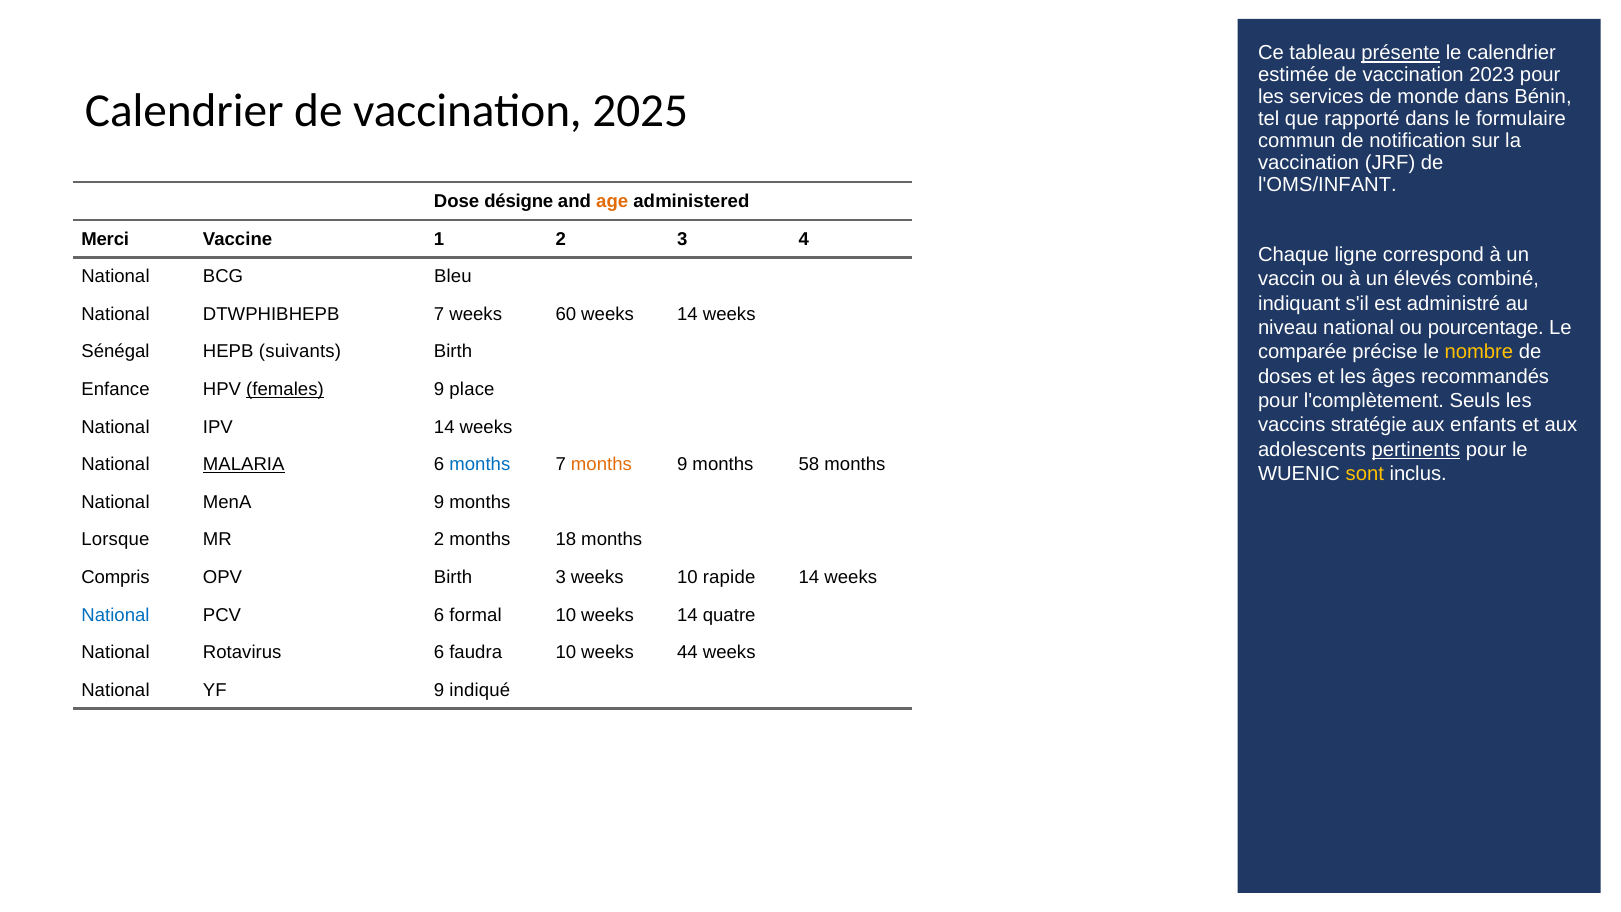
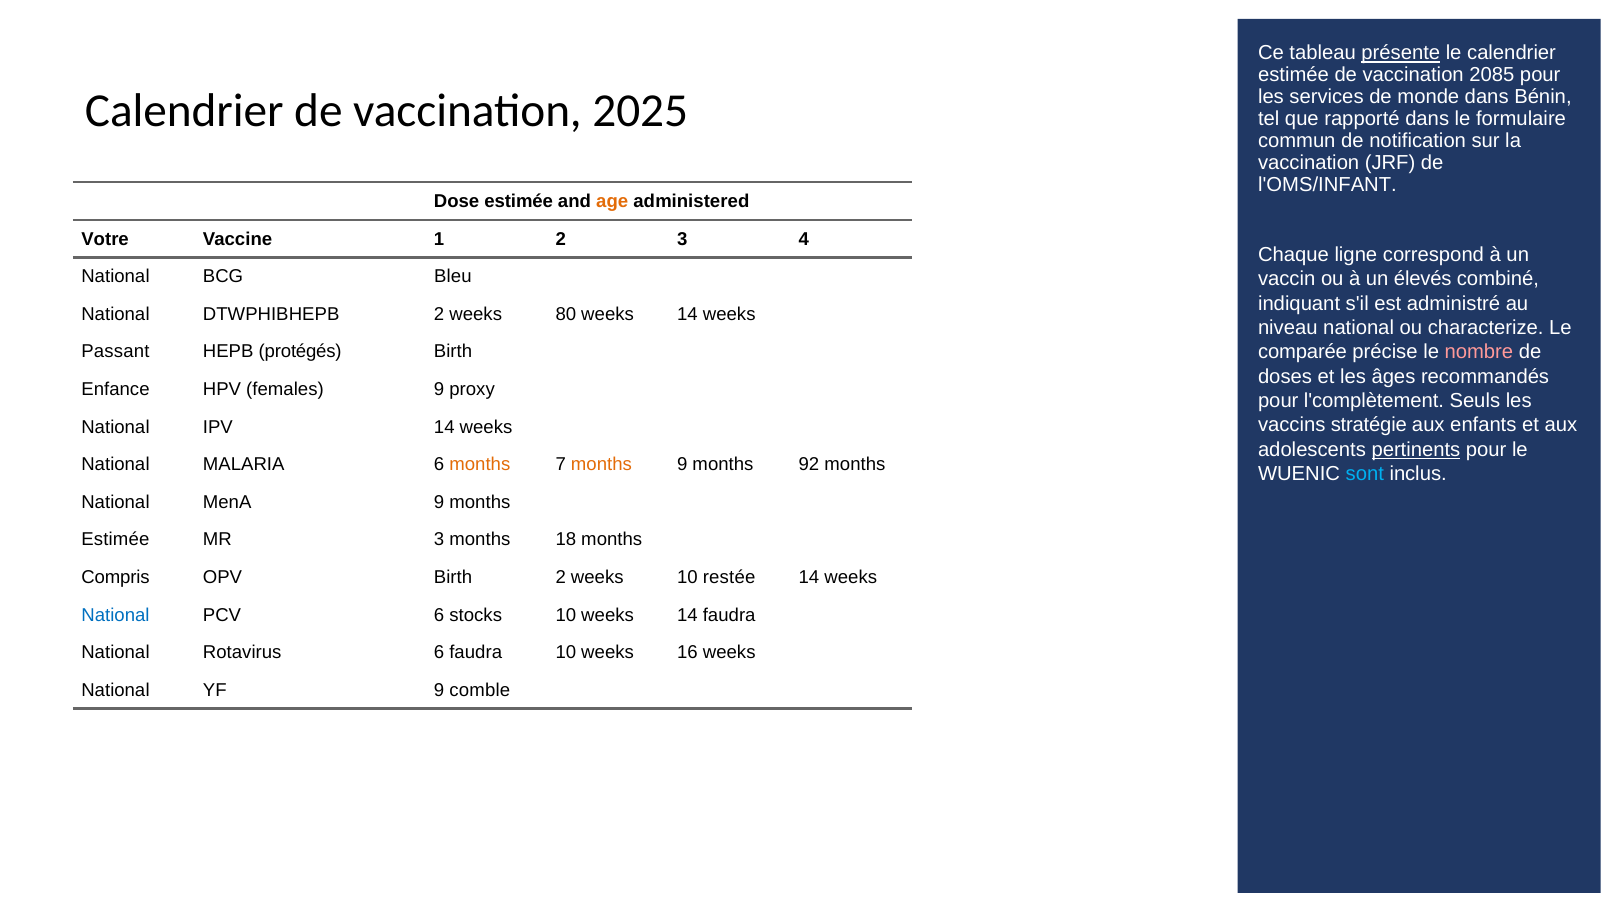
2023: 2023 -> 2085
Dose désigne: désigne -> estimée
Merci: Merci -> Votre
DTWPHIBHEPB 7: 7 -> 2
60: 60 -> 80
pourcentage: pourcentage -> characterize
nombre colour: yellow -> pink
Sénégal: Sénégal -> Passant
suivants: suivants -> protégés
females underline: present -> none
place: place -> proxy
MALARIA underline: present -> none
months at (480, 464) colour: blue -> orange
58: 58 -> 92
sont colour: yellow -> light blue
Lorsque at (115, 540): Lorsque -> Estimée
MR 2: 2 -> 3
Birth 3: 3 -> 2
rapide: rapide -> restée
formal: formal -> stocks
14 quatre: quatre -> faudra
44: 44 -> 16
indiqué: indiqué -> comble
